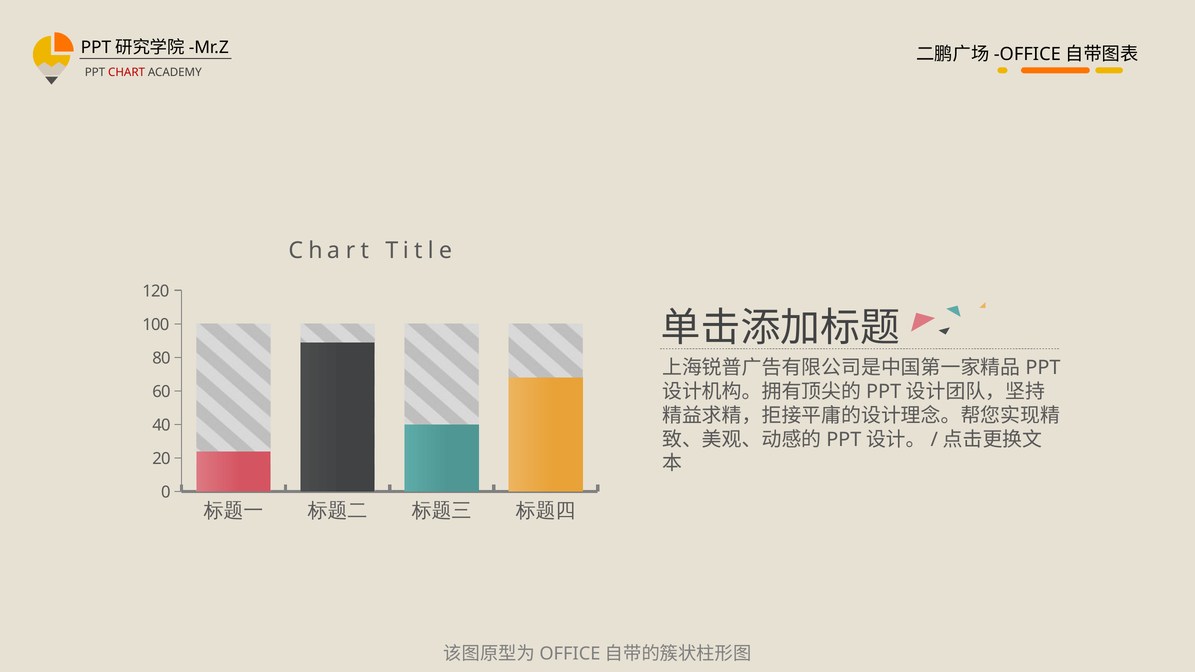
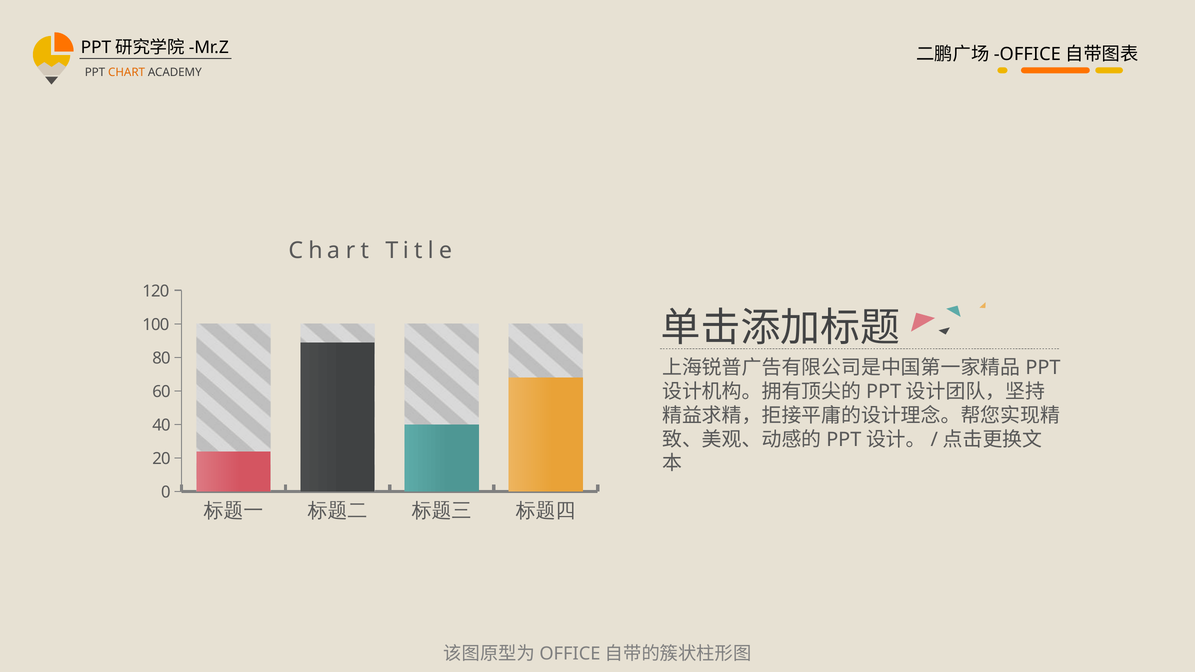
CHART at (127, 72) colour: red -> orange
